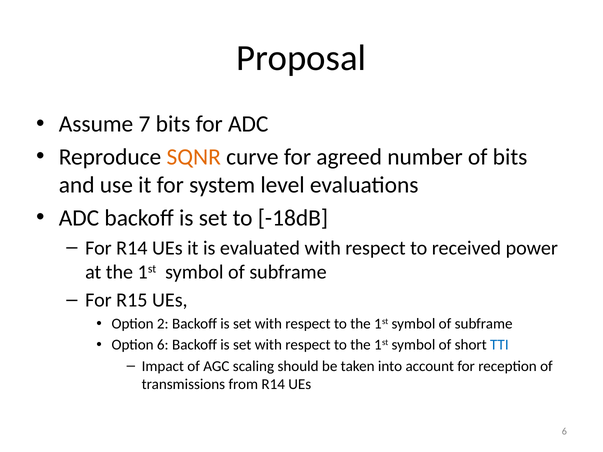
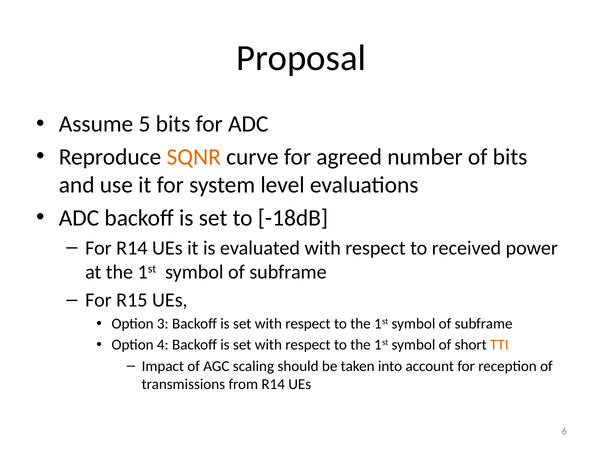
7: 7 -> 5
2: 2 -> 3
Option 6: 6 -> 4
TTI colour: blue -> orange
